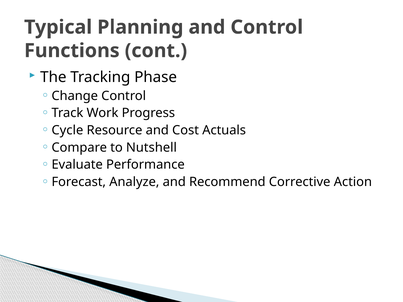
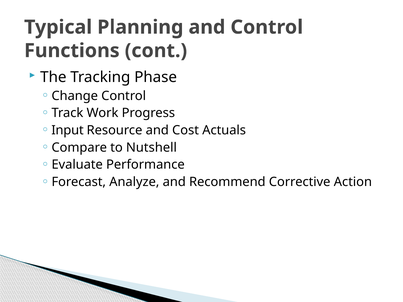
Cycle: Cycle -> Input
